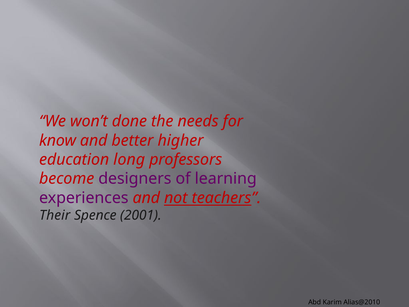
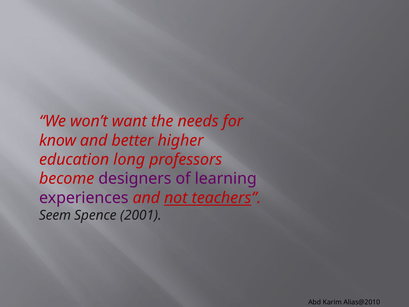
done: done -> want
Their: Their -> Seem
